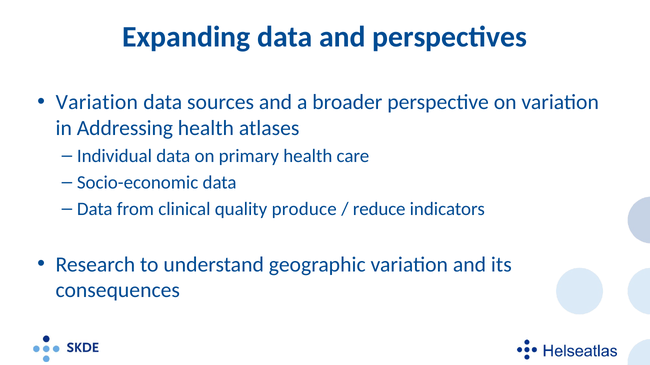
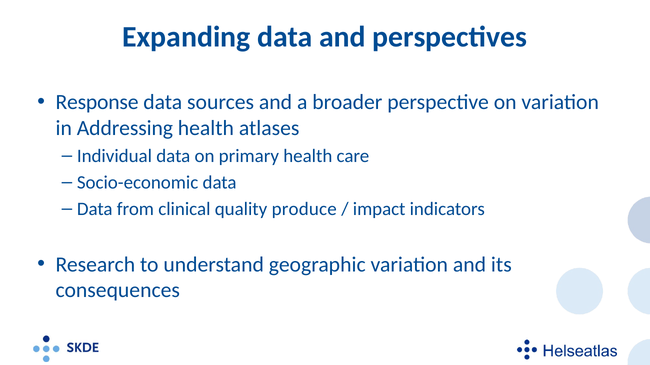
Variation at (97, 102): Variation -> Response
reduce: reduce -> impact
